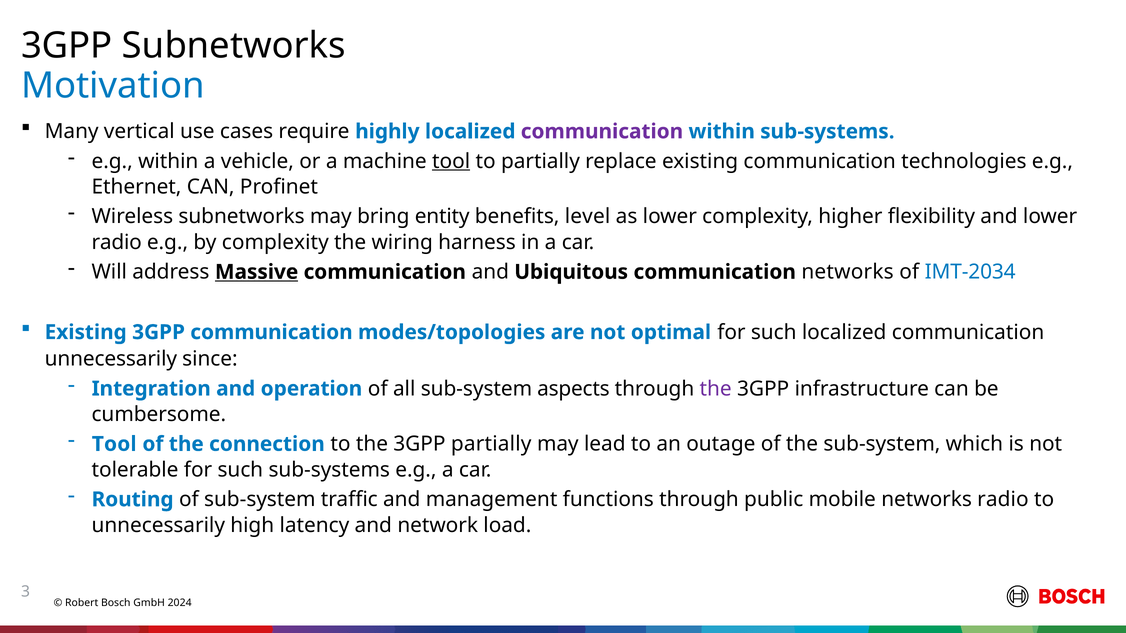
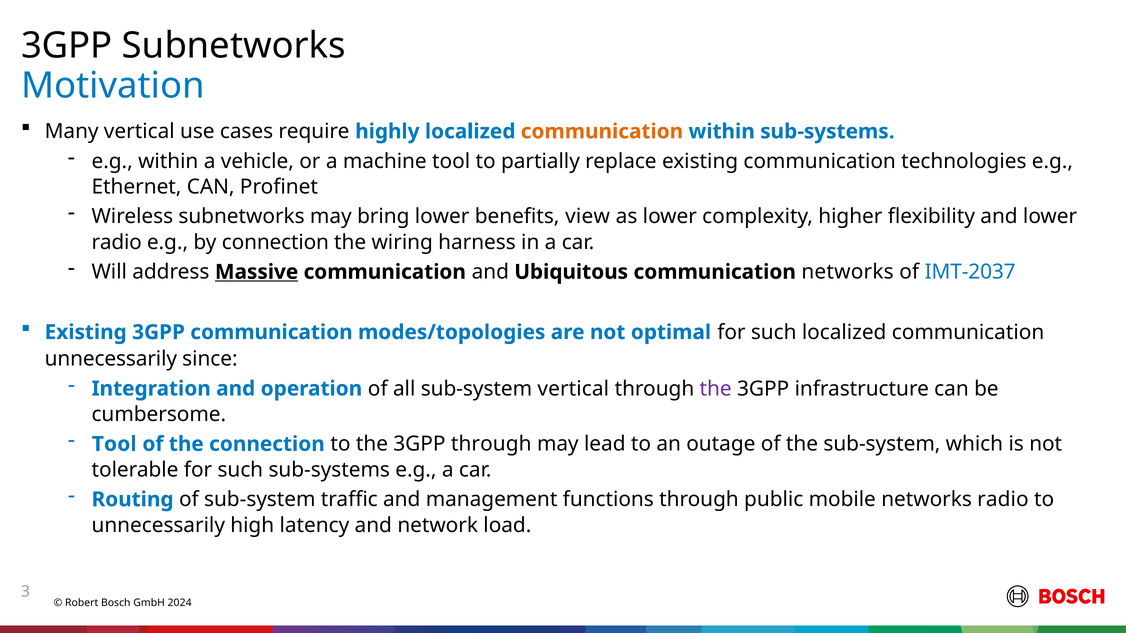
communication at (602, 132) colour: purple -> orange
tool at (451, 161) underline: present -> none
bring entity: entity -> lower
level: level -> view
by complexity: complexity -> connection
IMT-2034: IMT-2034 -> IMT-2037
sub-system aspects: aspects -> vertical
3GPP partially: partially -> through
